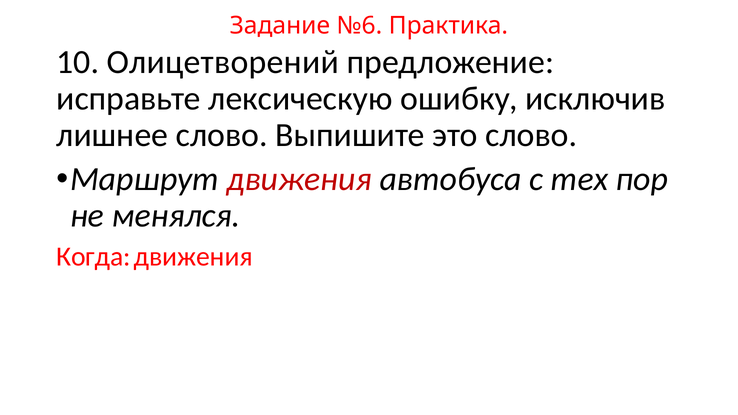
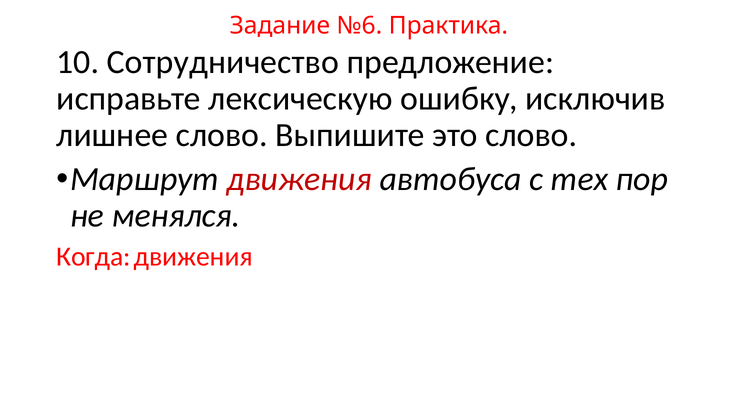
Олицетворений: Олицетворений -> Сотрудничество
